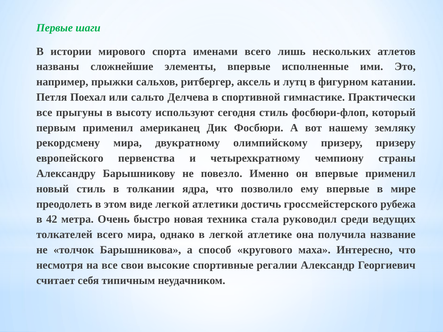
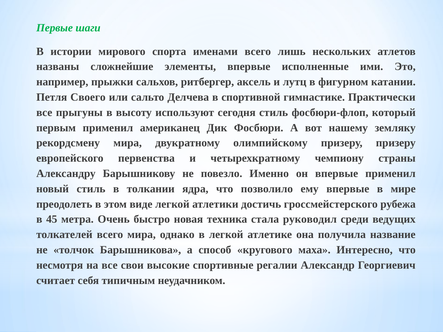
Поехал: Поехал -> Своего
42: 42 -> 45
